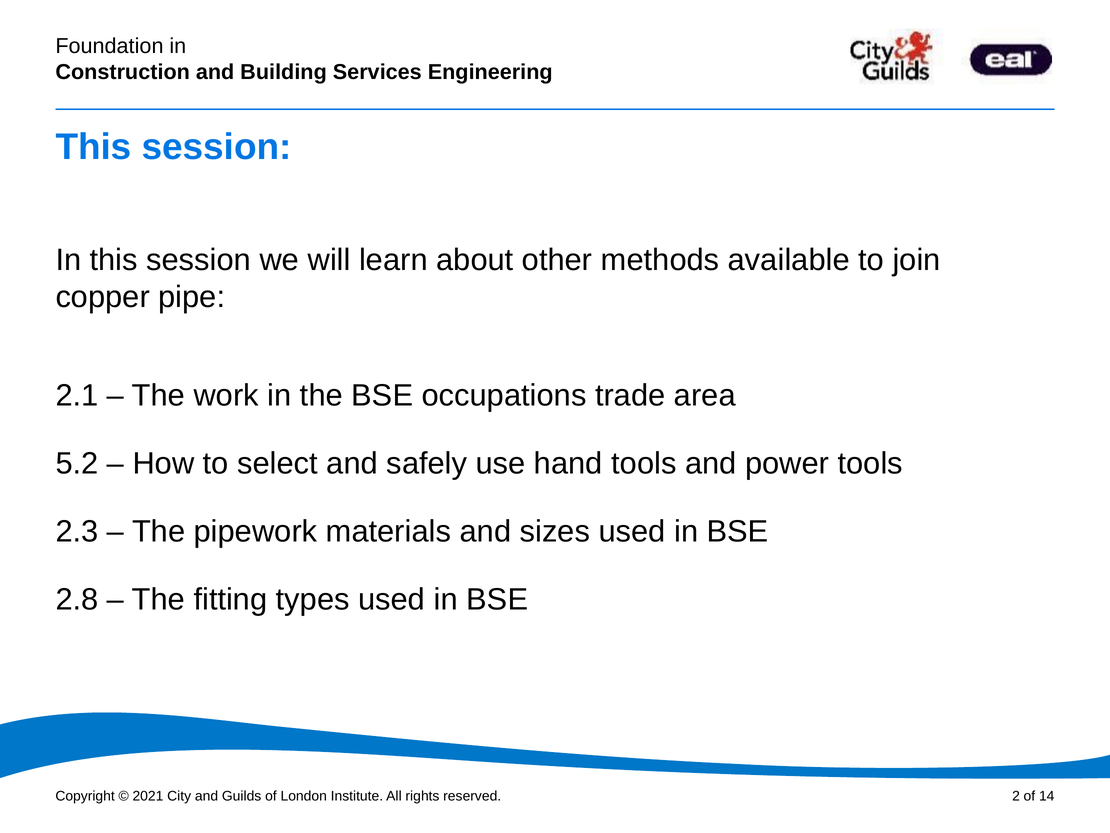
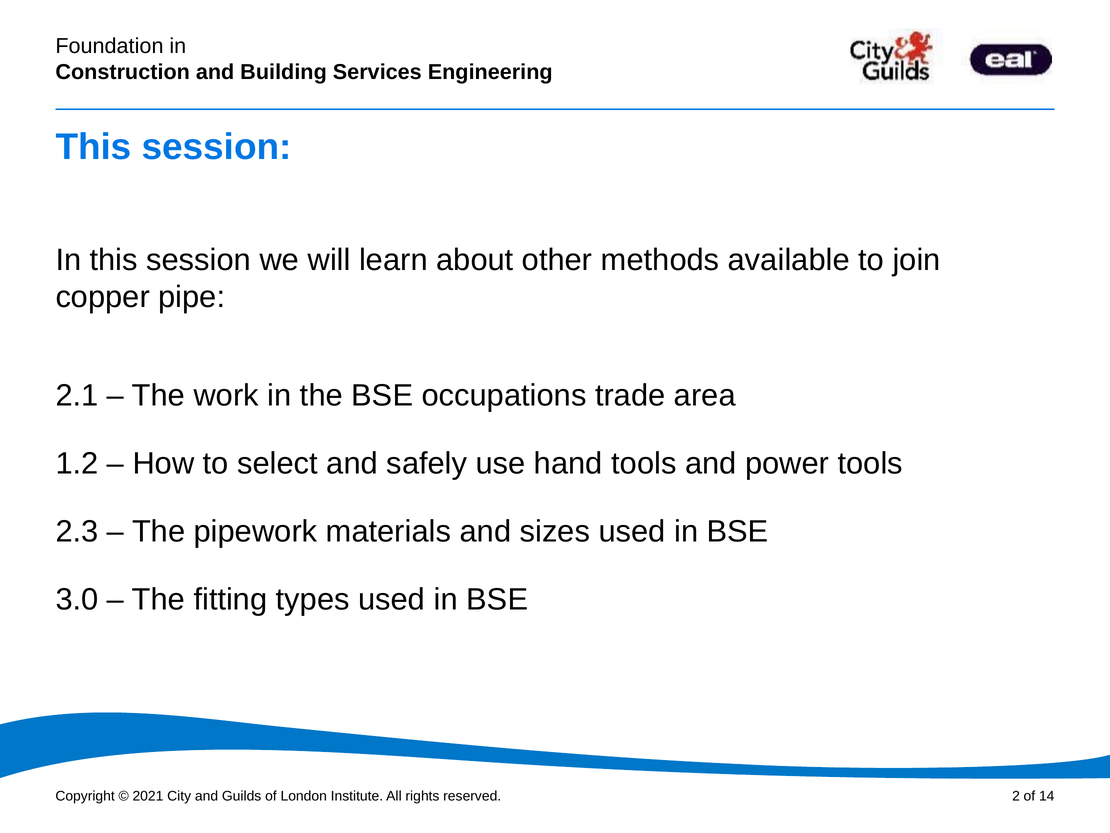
5.2: 5.2 -> 1.2
2.8: 2.8 -> 3.0
